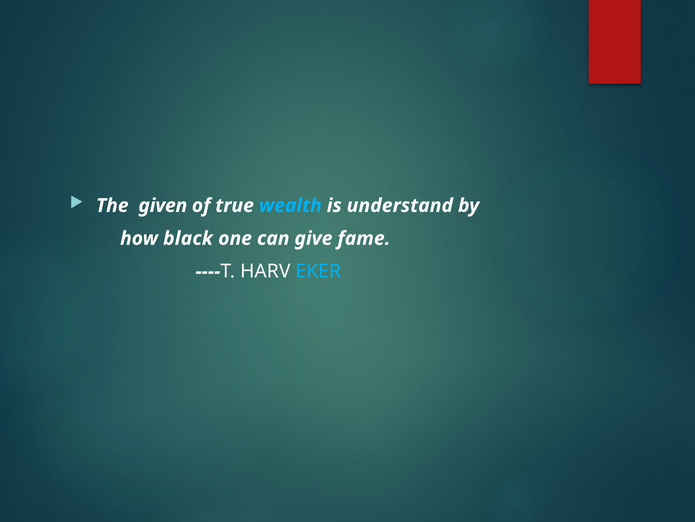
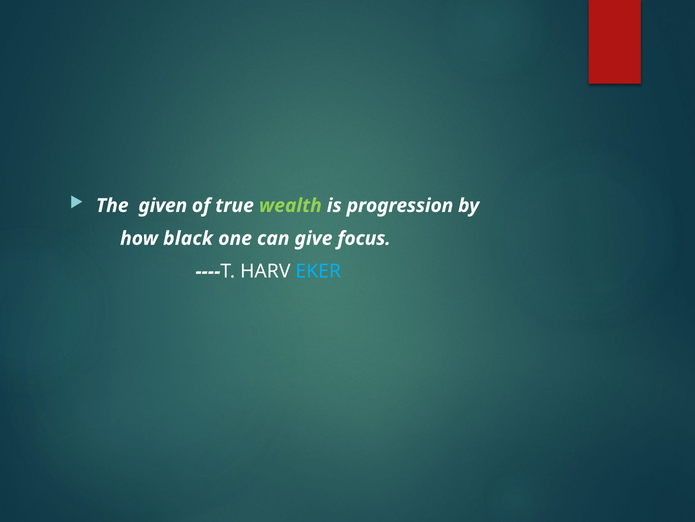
wealth colour: light blue -> light green
understand: understand -> progression
fame: fame -> focus
